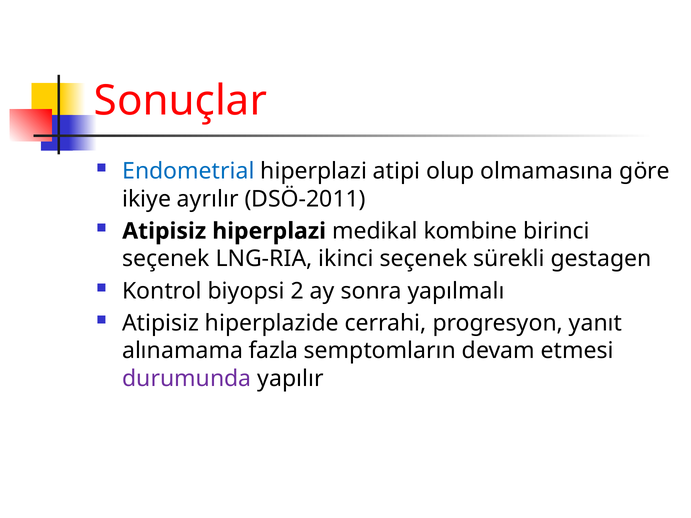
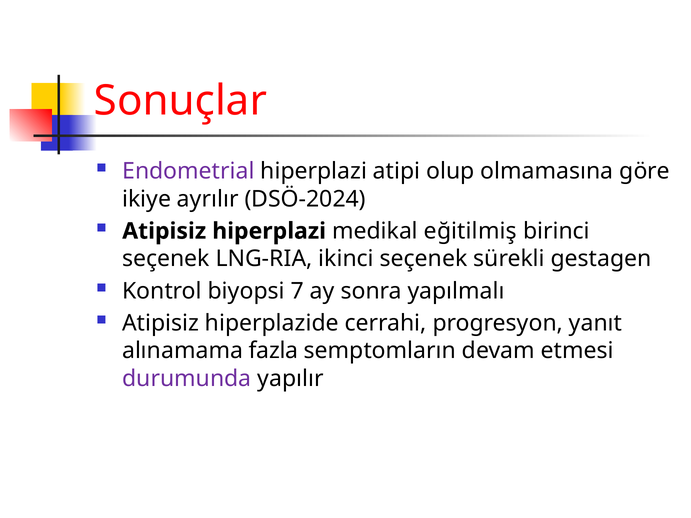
Endometrial colour: blue -> purple
DSÖ-2011: DSÖ-2011 -> DSÖ-2024
kombine: kombine -> eğitilmiş
2: 2 -> 7
